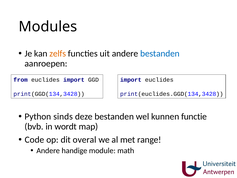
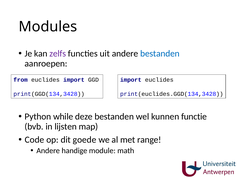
zelfs colour: orange -> purple
sinds: sinds -> while
wordt: wordt -> lijsten
overal: overal -> goede
